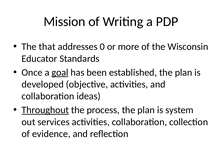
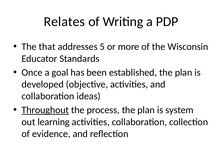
Mission: Mission -> Relates
0: 0 -> 5
goal underline: present -> none
services: services -> learning
